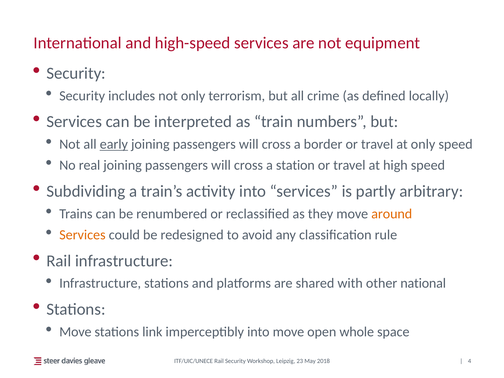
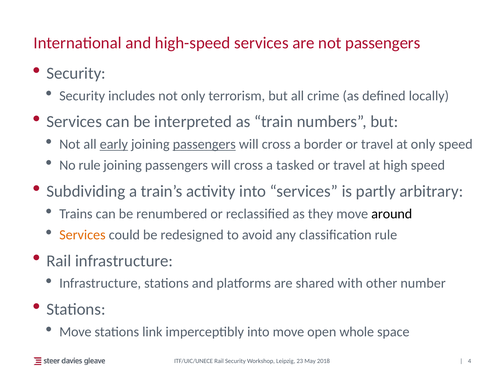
not equipment: equipment -> passengers
passengers at (204, 144) underline: none -> present
No real: real -> rule
station: station -> tasked
around colour: orange -> black
national: national -> number
